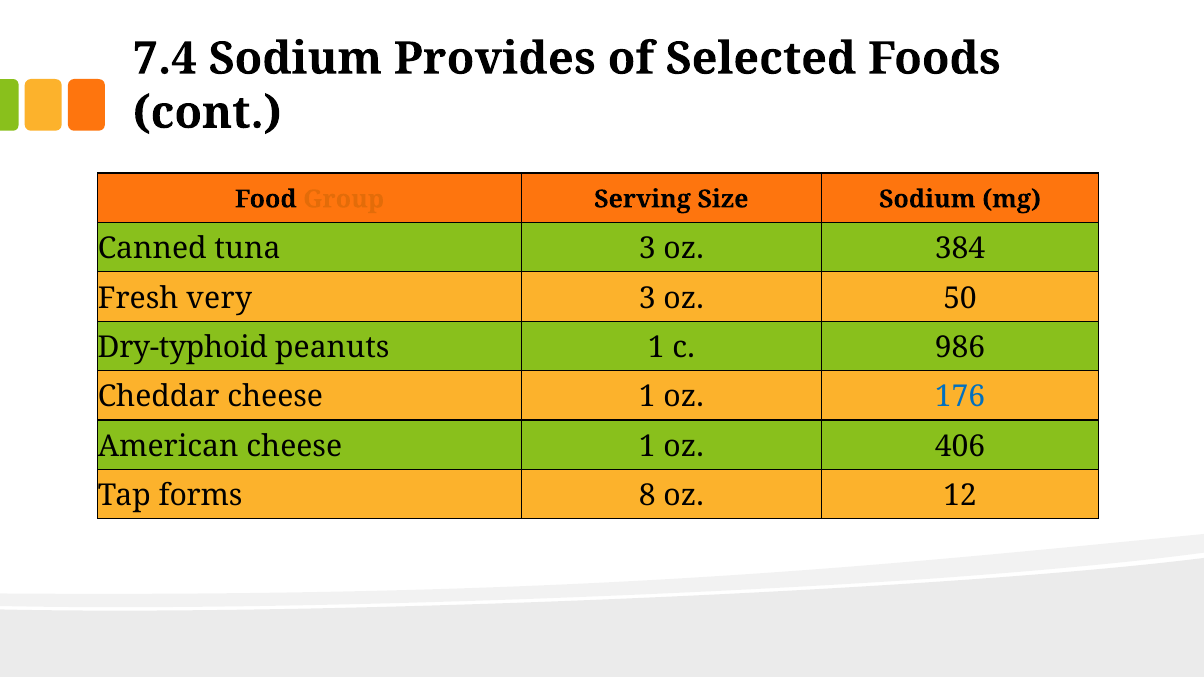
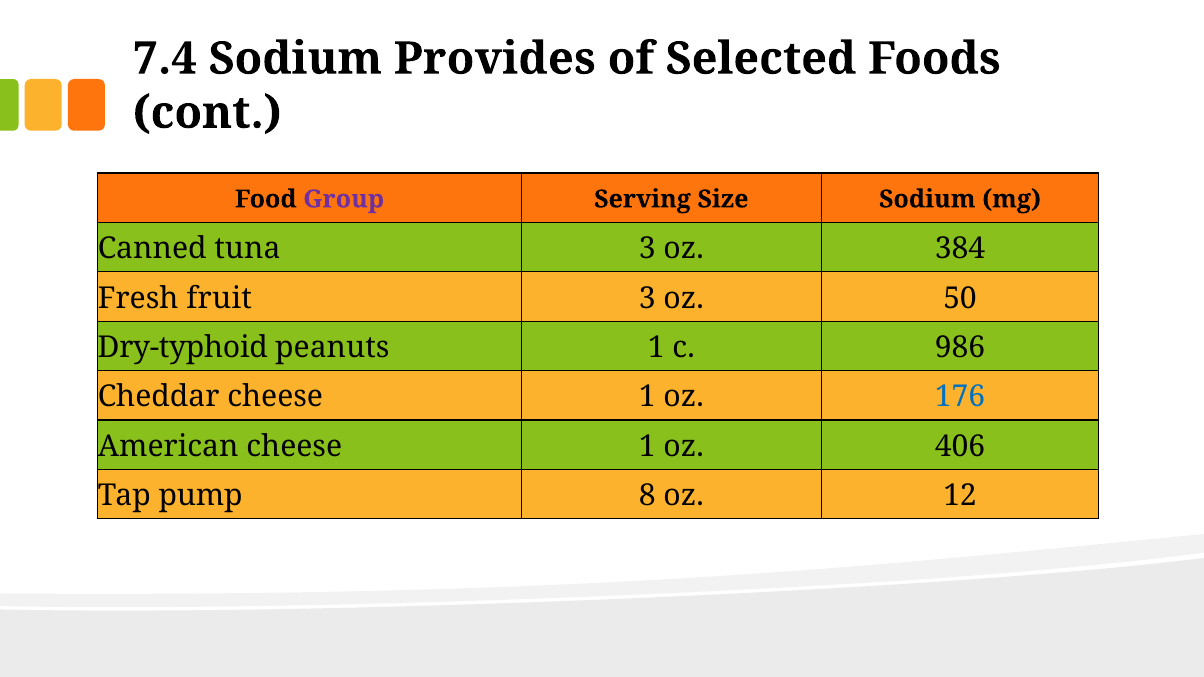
Group colour: orange -> purple
very: very -> fruit
forms: forms -> pump
